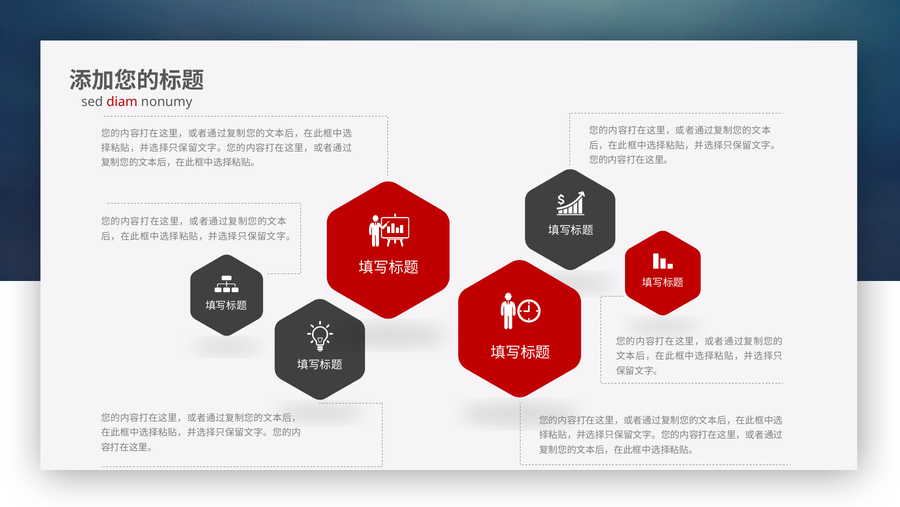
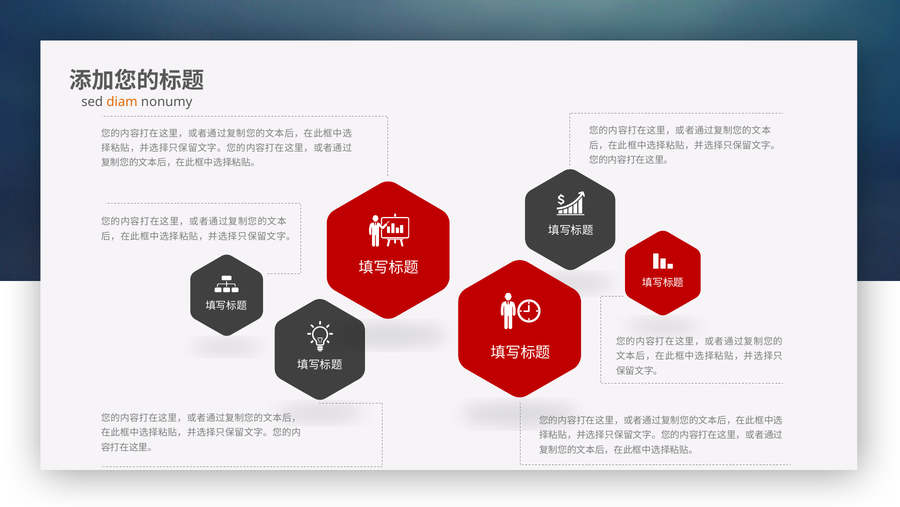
diam colour: red -> orange
